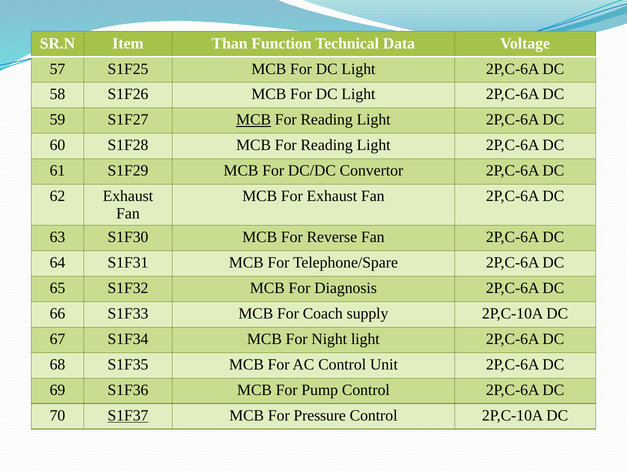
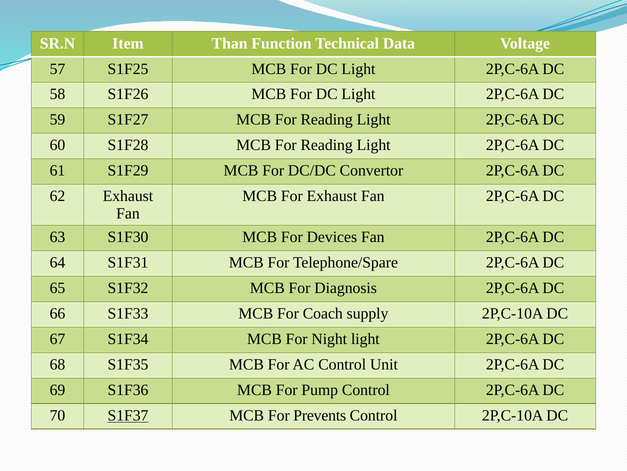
MCB at (254, 120) underline: present -> none
Reverse: Reverse -> Devices
Pressure: Pressure -> Prevents
